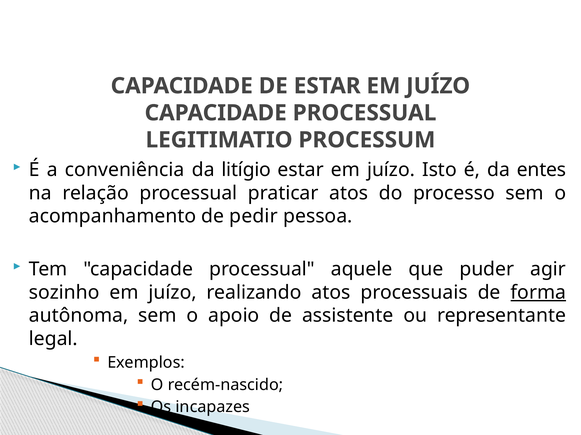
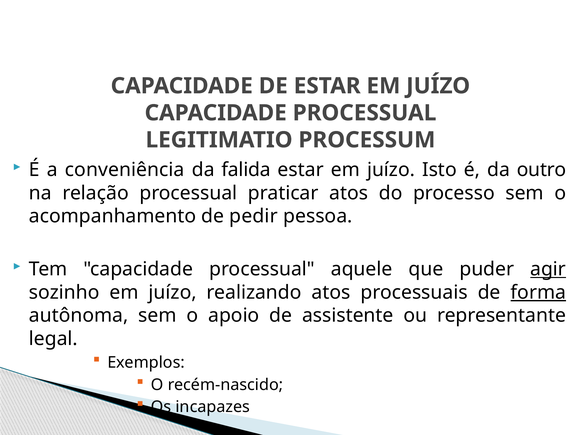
litígio: litígio -> falida
entes: entes -> outro
agir underline: none -> present
